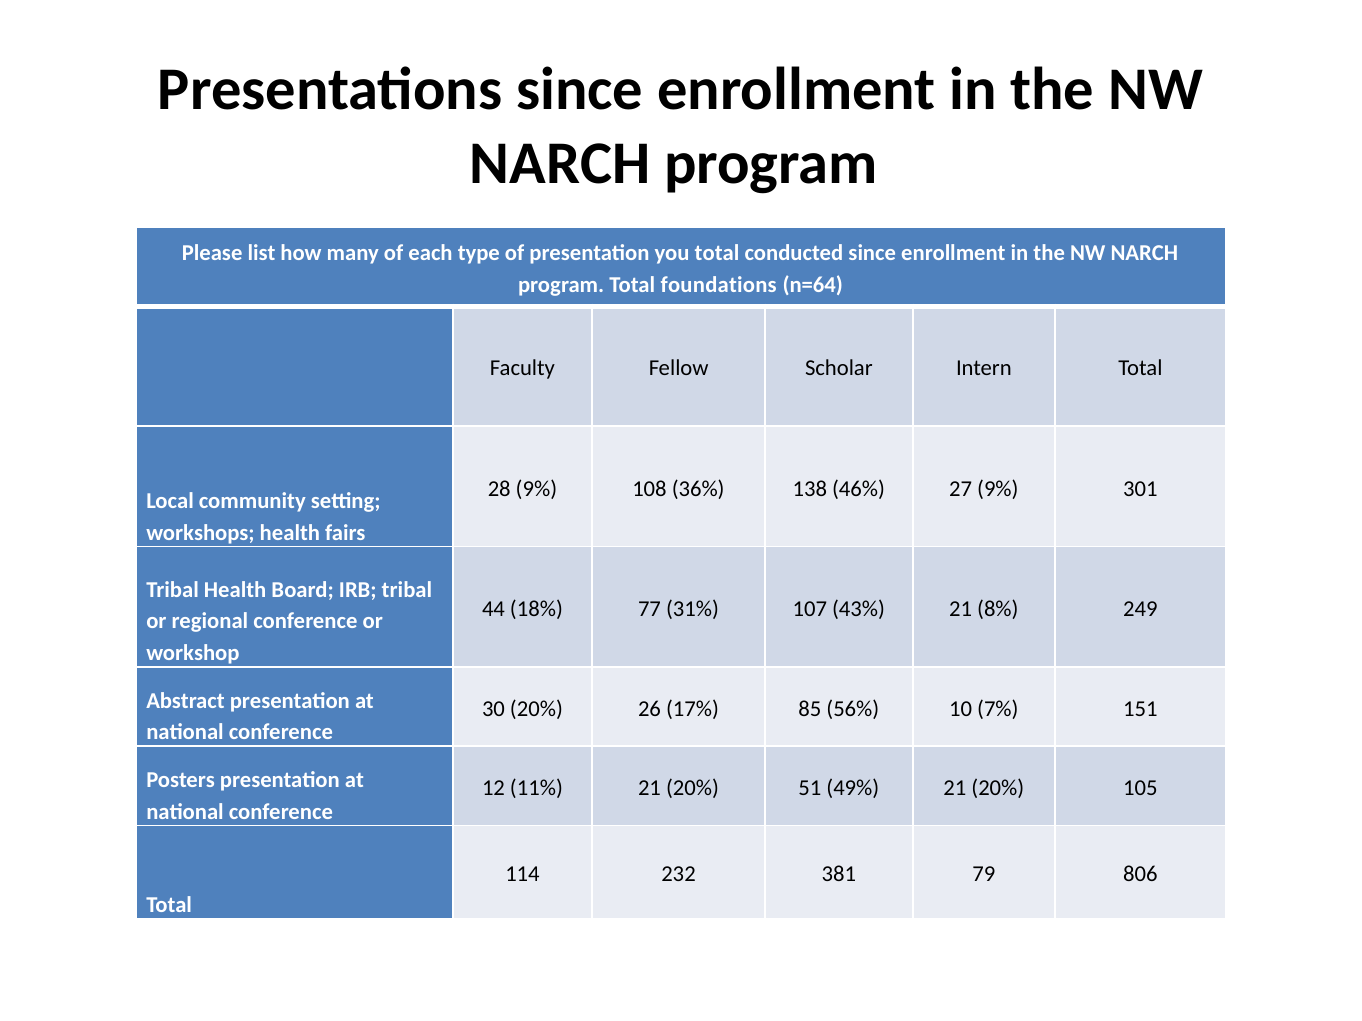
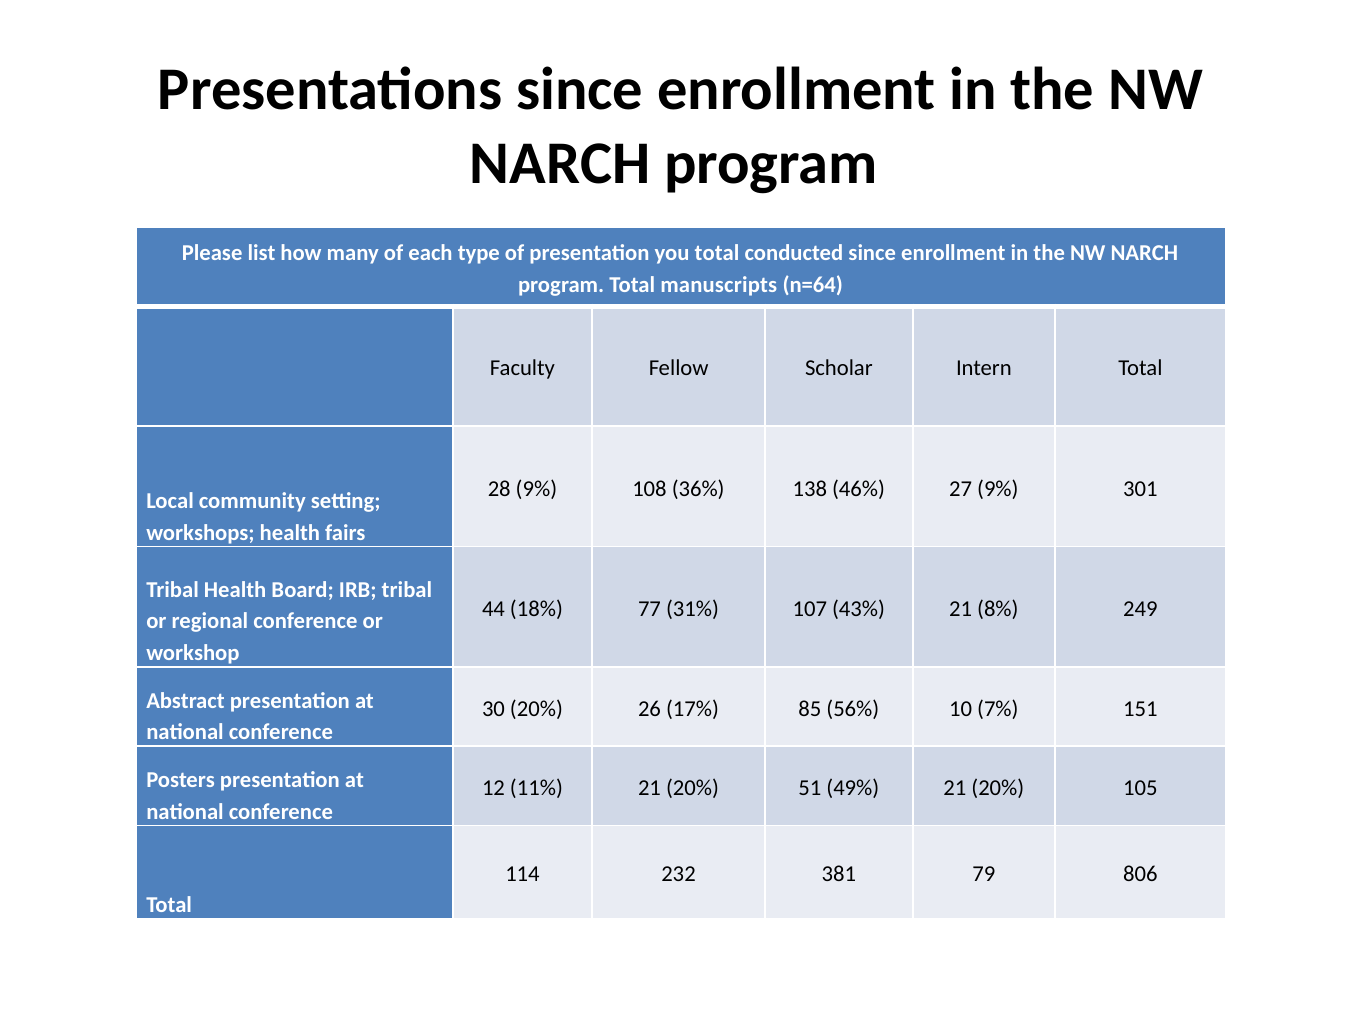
foundations: foundations -> manuscripts
